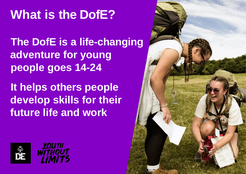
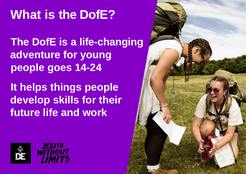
others: others -> things
